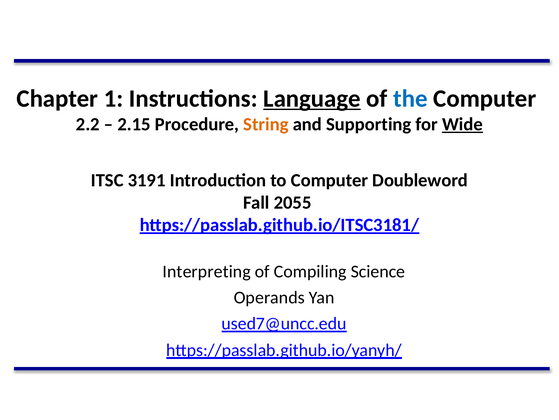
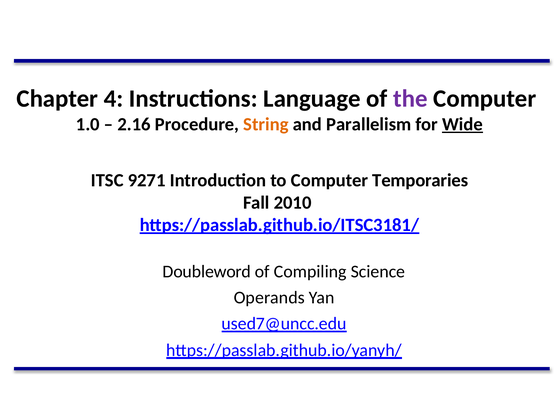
1: 1 -> 4
Language underline: present -> none
the colour: blue -> purple
2.2: 2.2 -> 1.0
2.15: 2.15 -> 2.16
Supporting: Supporting -> Parallelism
3191: 3191 -> 9271
Doubleword: Doubleword -> Temporaries
2055: 2055 -> 2010
Interpreting: Interpreting -> Doubleword
